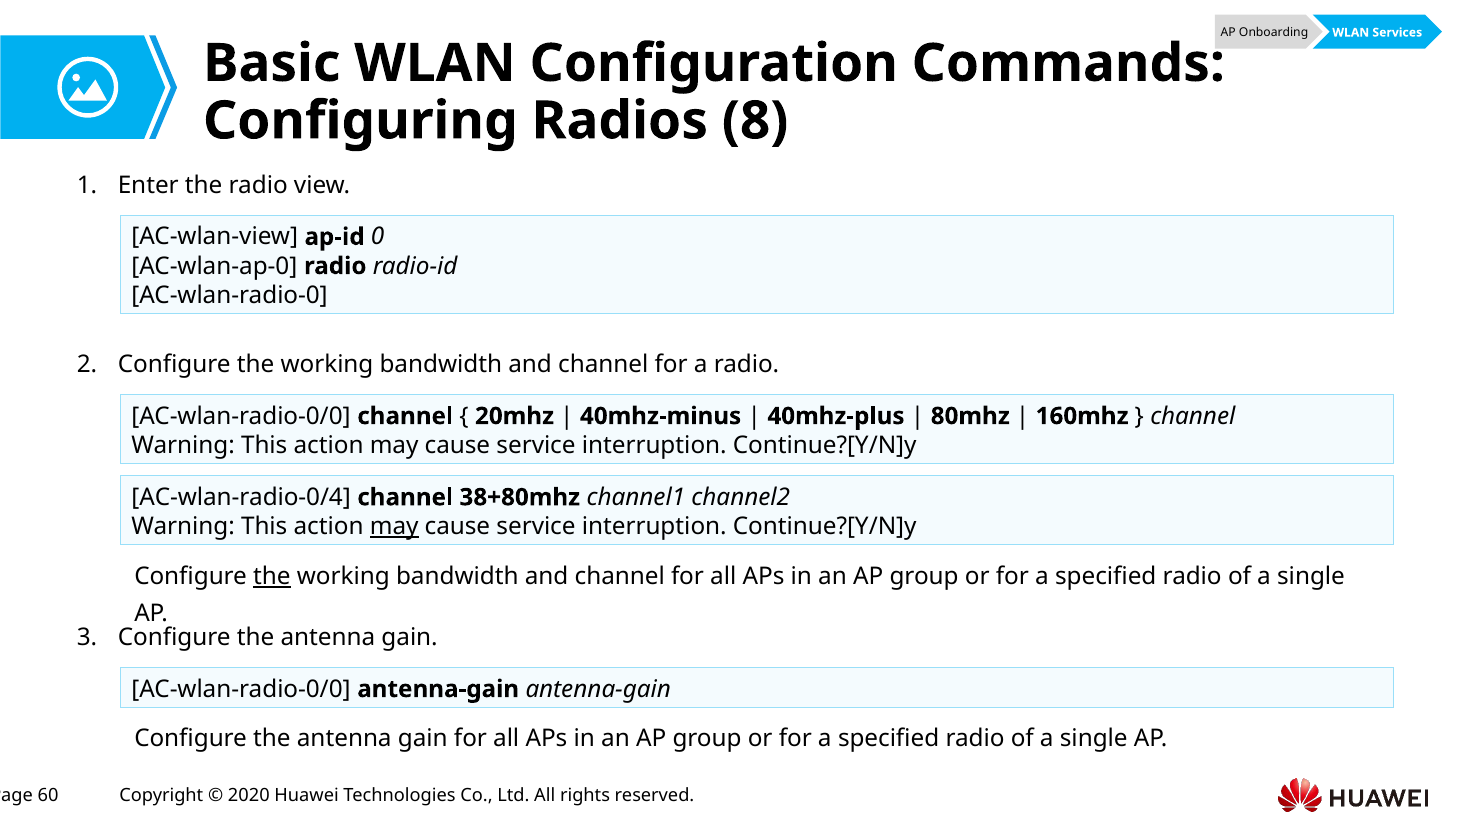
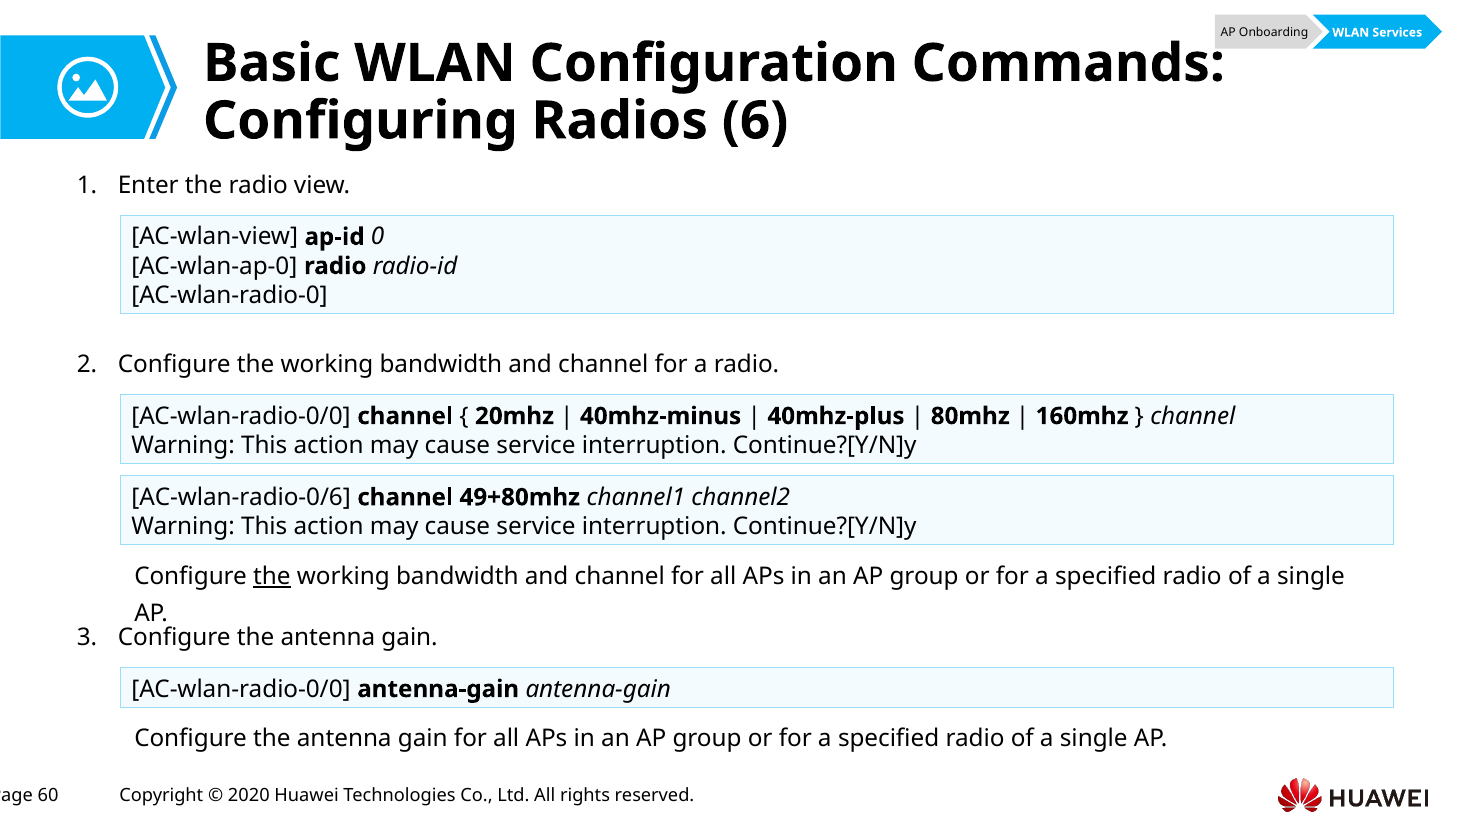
8: 8 -> 6
AC-wlan-radio-0/4: AC-wlan-radio-0/4 -> AC-wlan-radio-0/6
38+80mhz: 38+80mhz -> 49+80mhz
may at (394, 527) underline: present -> none
